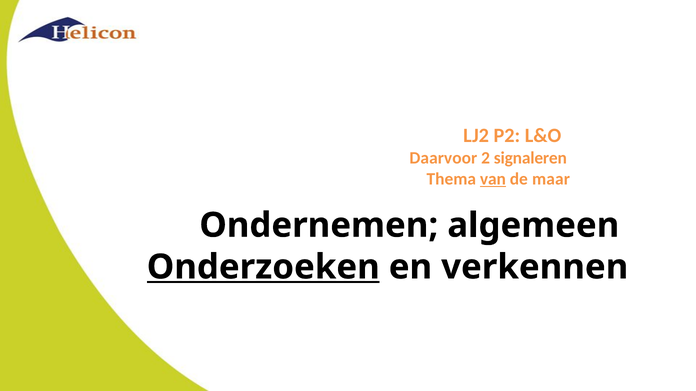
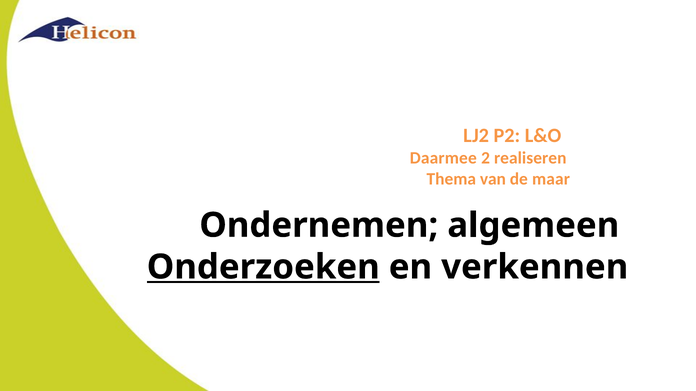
Daarvoor: Daarvoor -> Daarmee
signaleren: signaleren -> realiseren
van underline: present -> none
